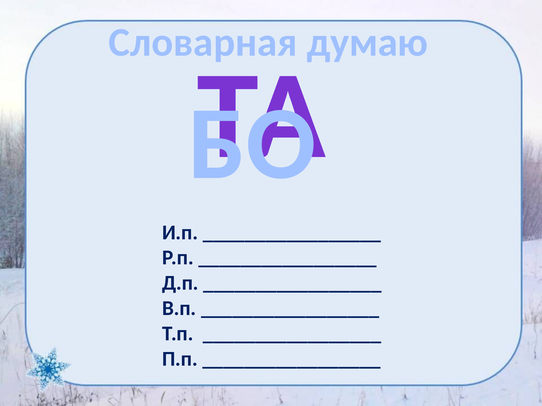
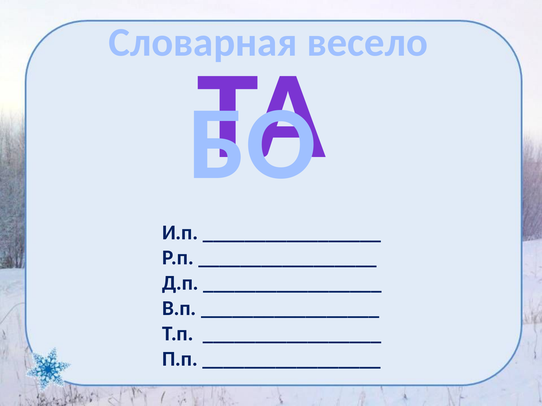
думаю: думаю -> весело
